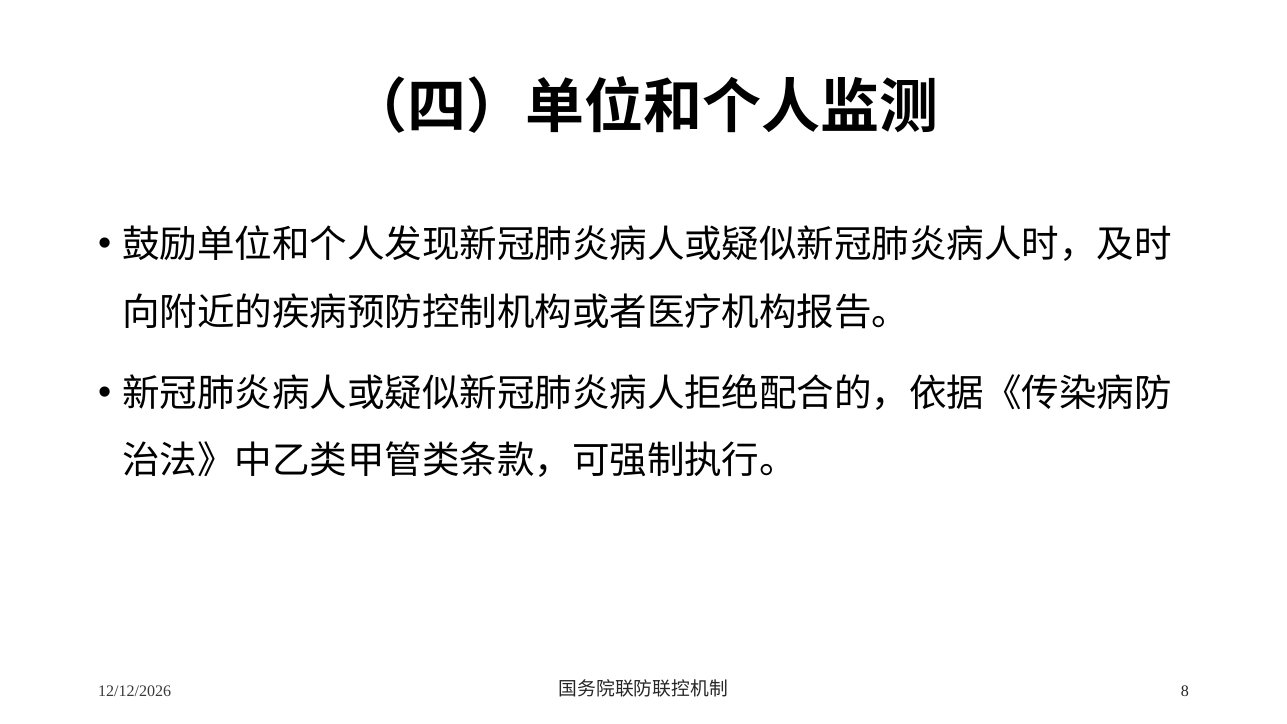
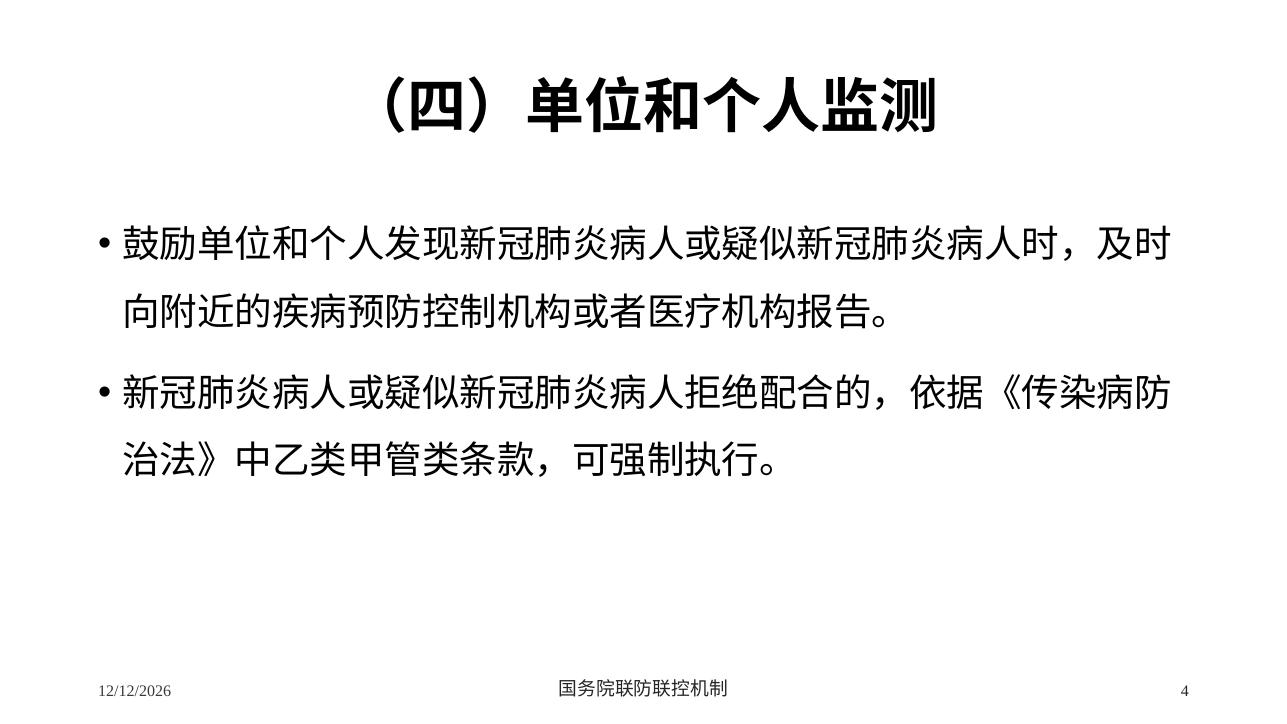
8: 8 -> 4
